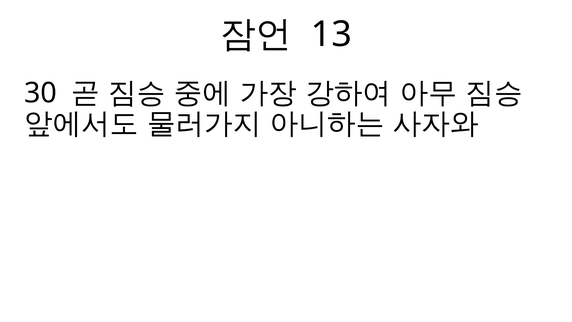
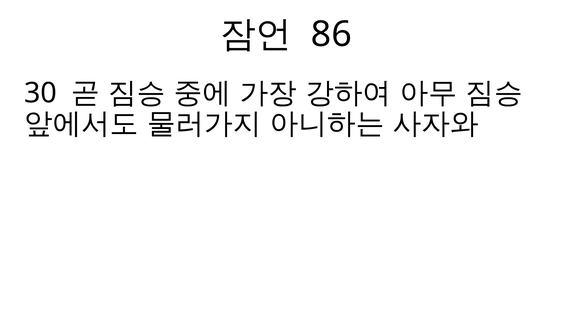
13: 13 -> 86
